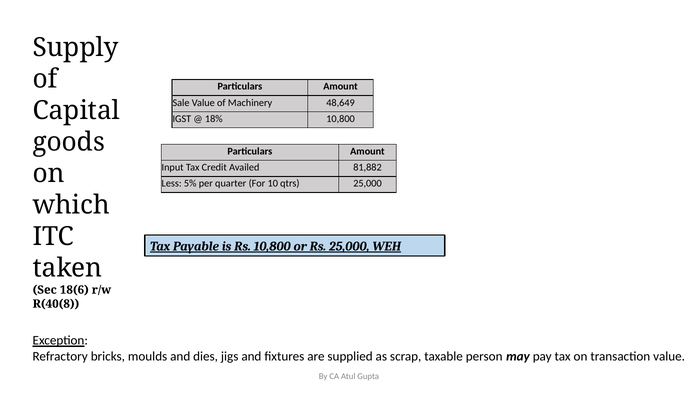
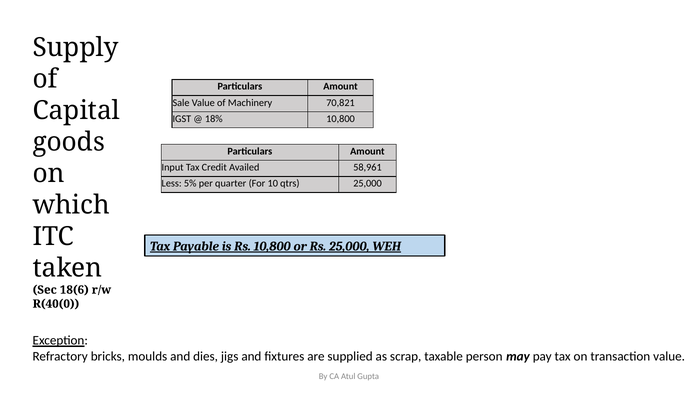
48,649: 48,649 -> 70,821
81,882: 81,882 -> 58,961
R(40(8: R(40(8 -> R(40(0
